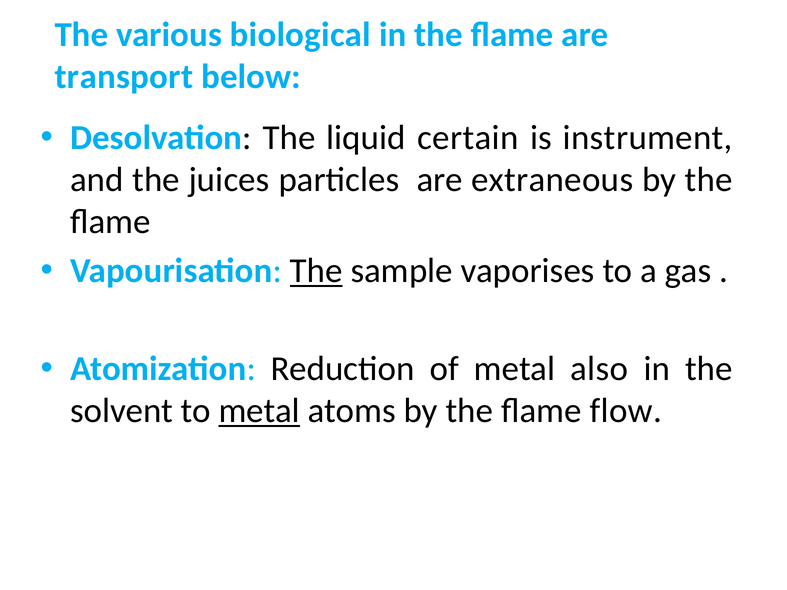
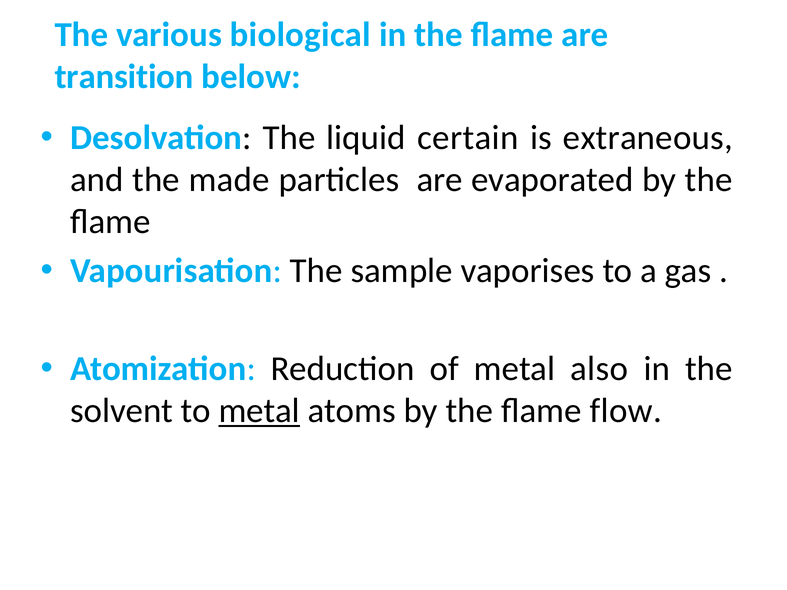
transport: transport -> transition
instrument: instrument -> extraneous
juices: juices -> made
extraneous: extraneous -> evaporated
The at (316, 271) underline: present -> none
